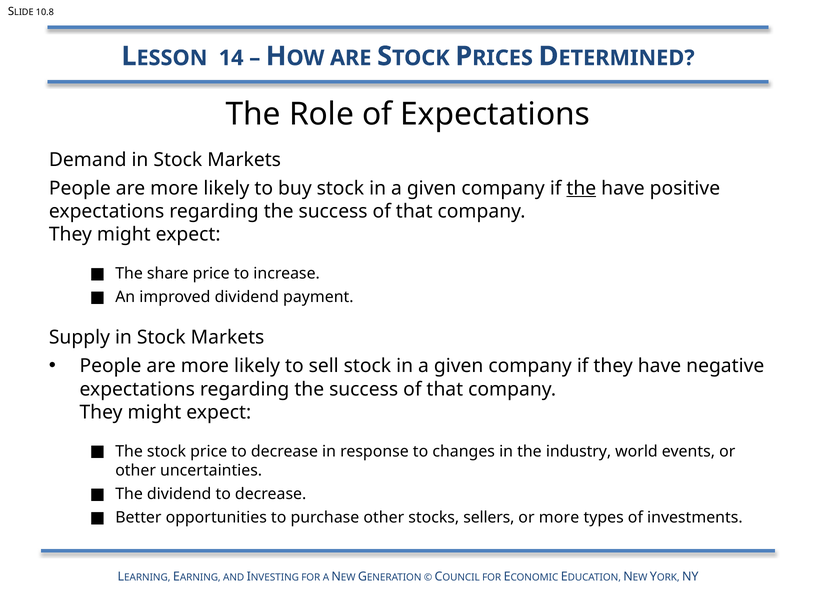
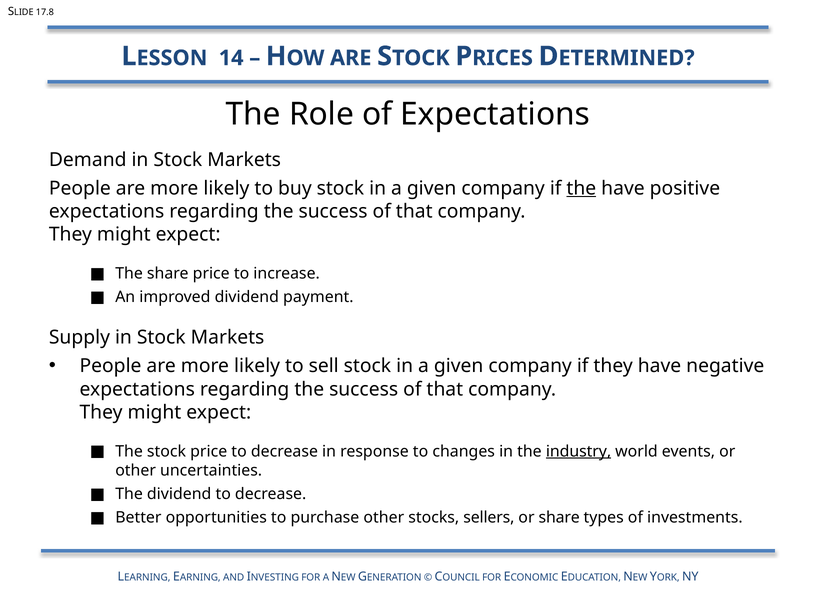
10.8: 10.8 -> 17.8
industry underline: none -> present
or more: more -> share
